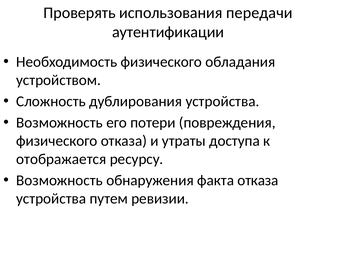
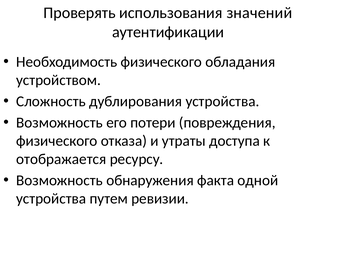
передачи: передачи -> значений
факта отказа: отказа -> одной
